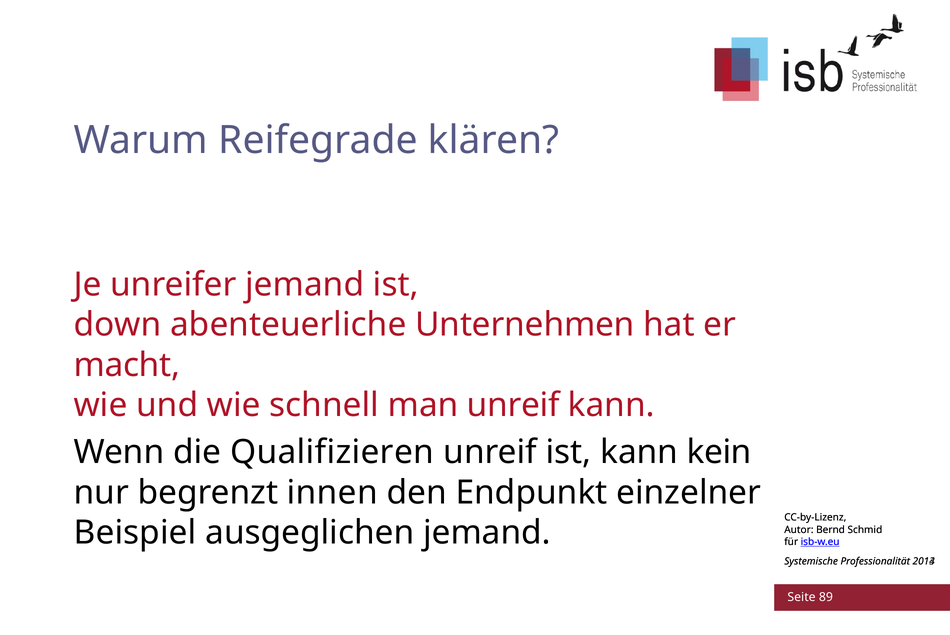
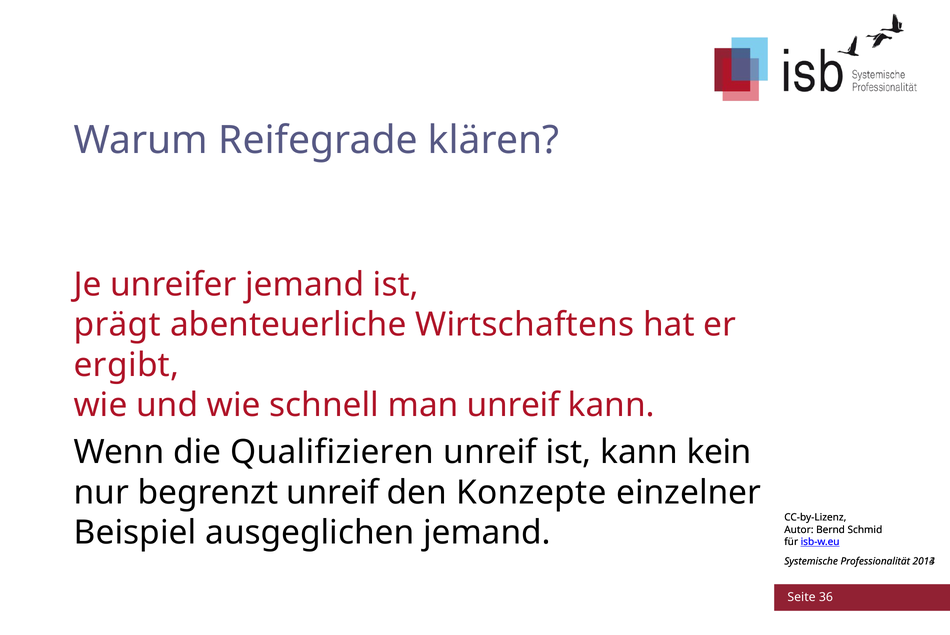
down: down -> prägt
Unternehmen: Unternehmen -> Wirtschaftens
macht: macht -> ergibt
begrenzt innen: innen -> unreif
Endpunkt: Endpunkt -> Konzepte
89: 89 -> 36
